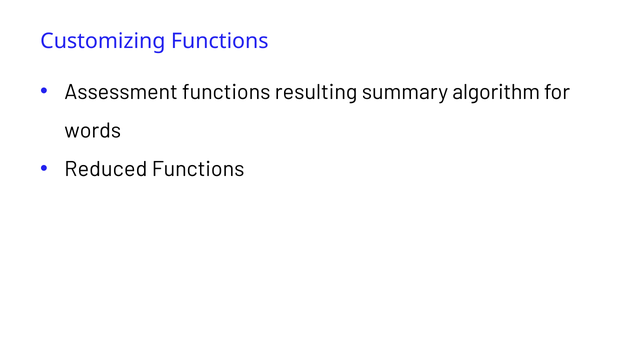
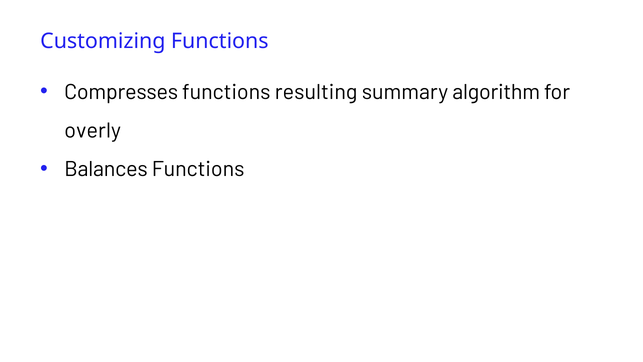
Assessment: Assessment -> Compresses
words: words -> overly
Reduced: Reduced -> Balances
